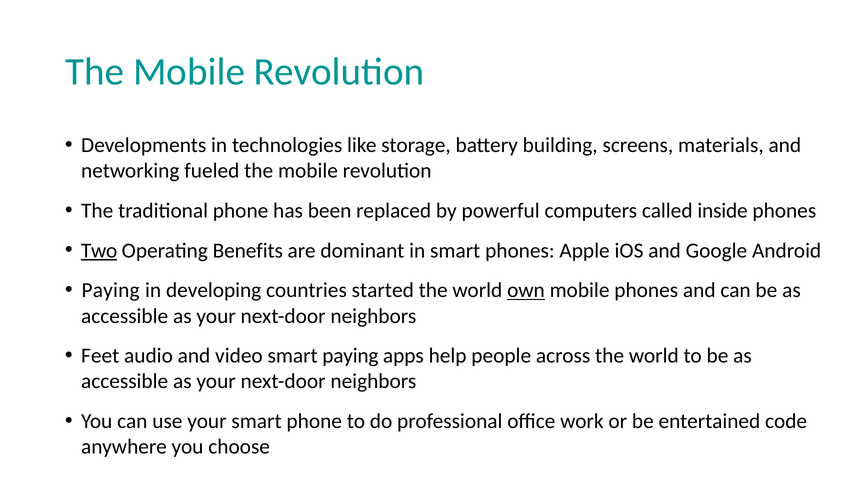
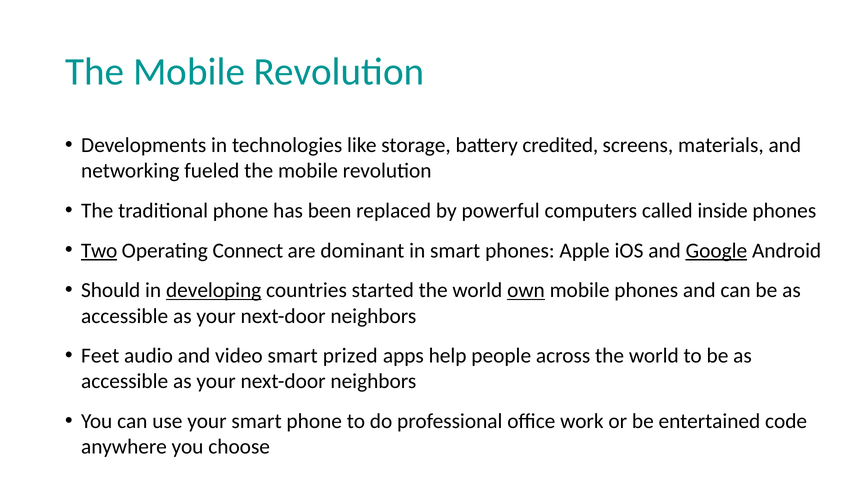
building: building -> credited
Benefits: Benefits -> Connect
Google underline: none -> present
Paying at (111, 291): Paying -> Should
developing underline: none -> present
smart paying: paying -> prized
